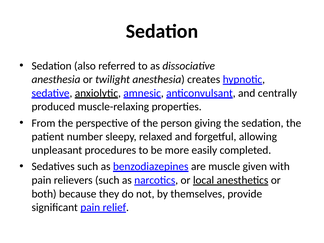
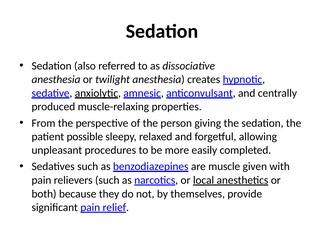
number: number -> possible
